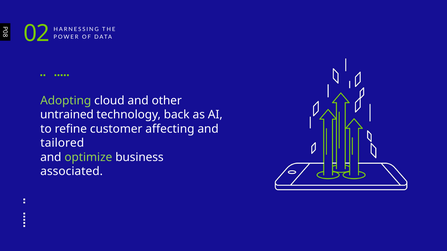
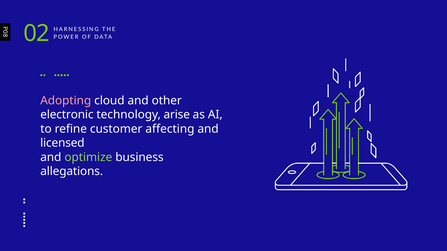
Adopting colour: light green -> pink
untrained: untrained -> electronic
back: back -> arise
tailored: tailored -> licensed
associated: associated -> allegations
